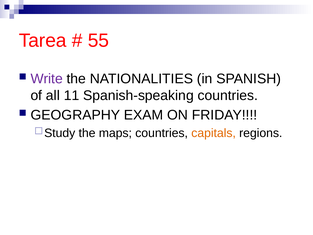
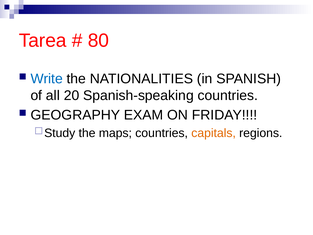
55: 55 -> 80
Write colour: purple -> blue
11: 11 -> 20
